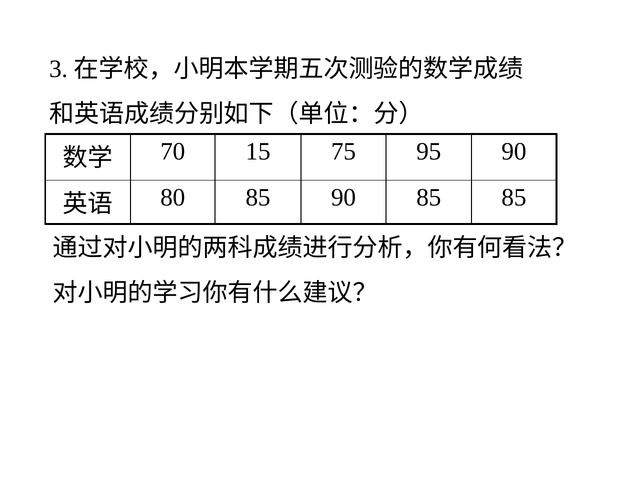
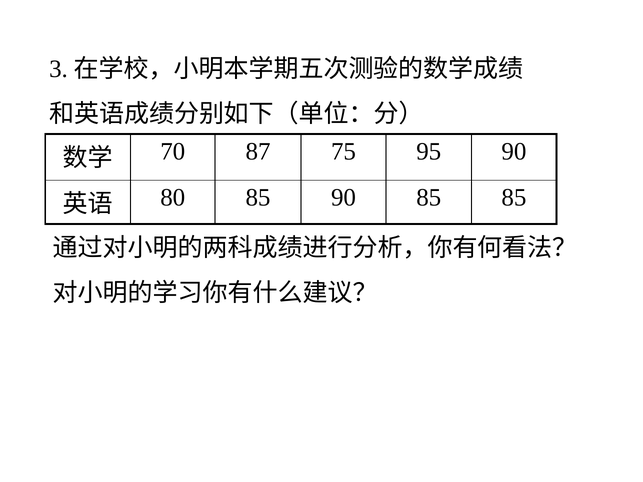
15: 15 -> 87
